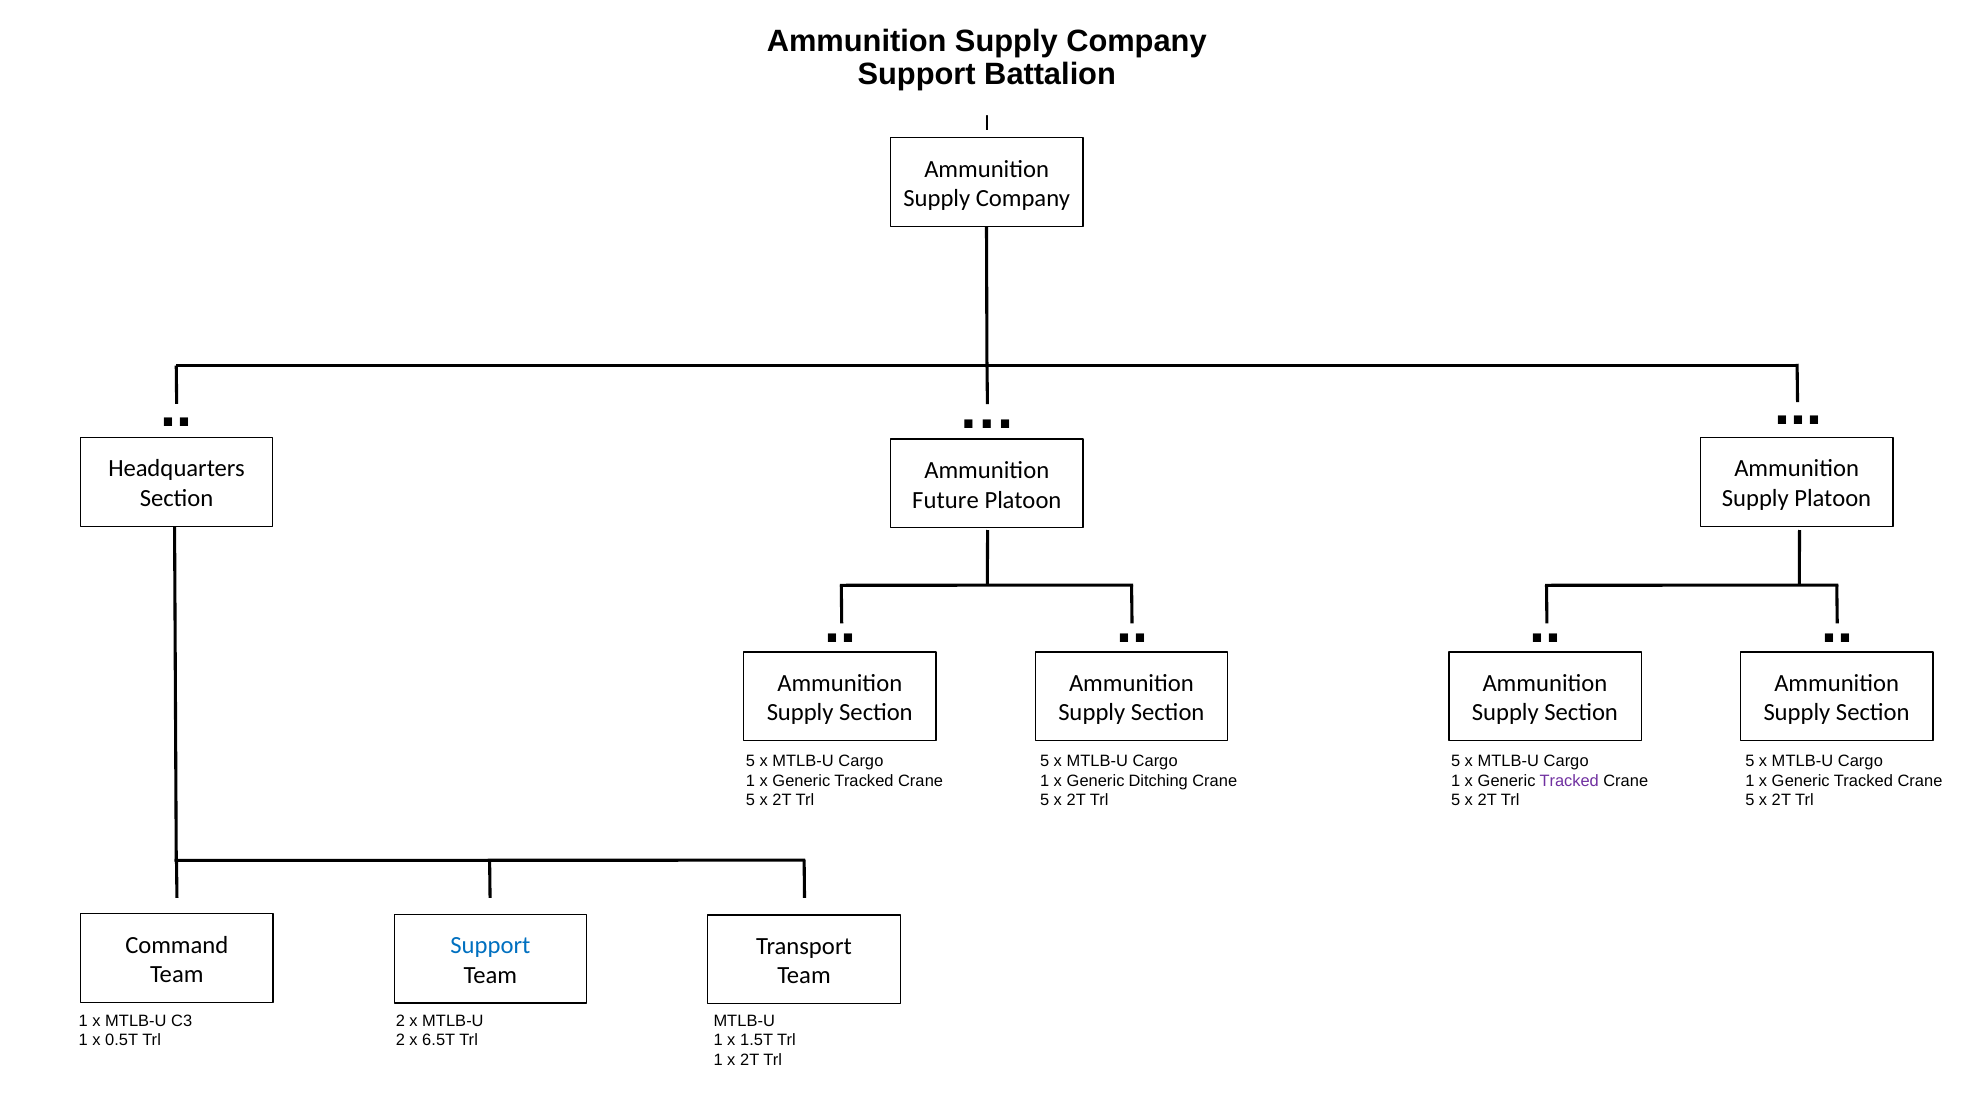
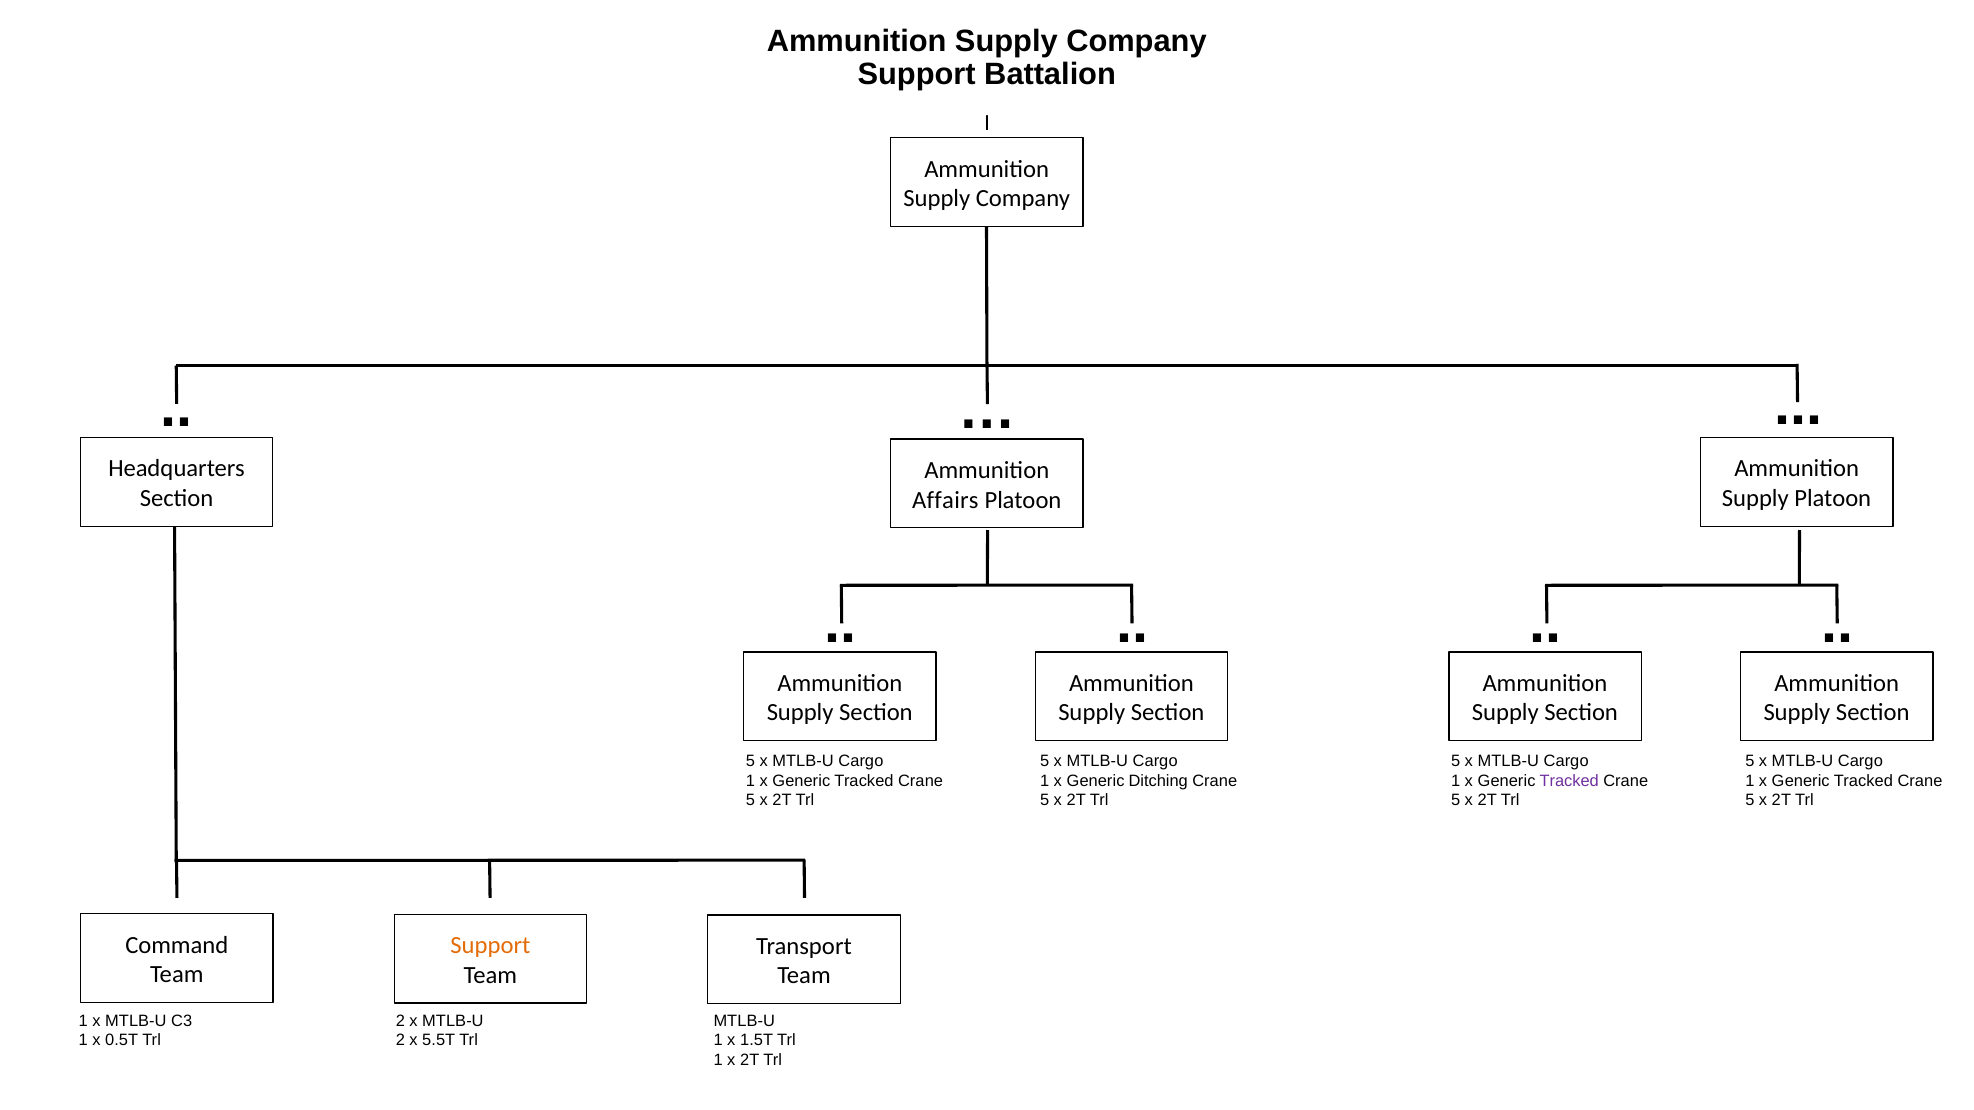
Future: Future -> Affairs
Support at (490, 946) colour: blue -> orange
6.5T: 6.5T -> 5.5T
